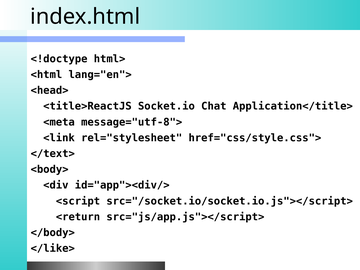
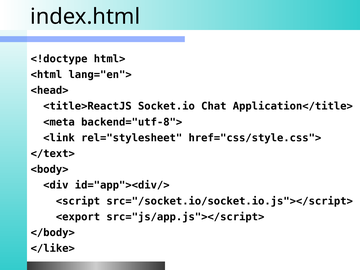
message="utf-8">: message="utf-8"> -> backend="utf-8">
<return: <return -> <export
